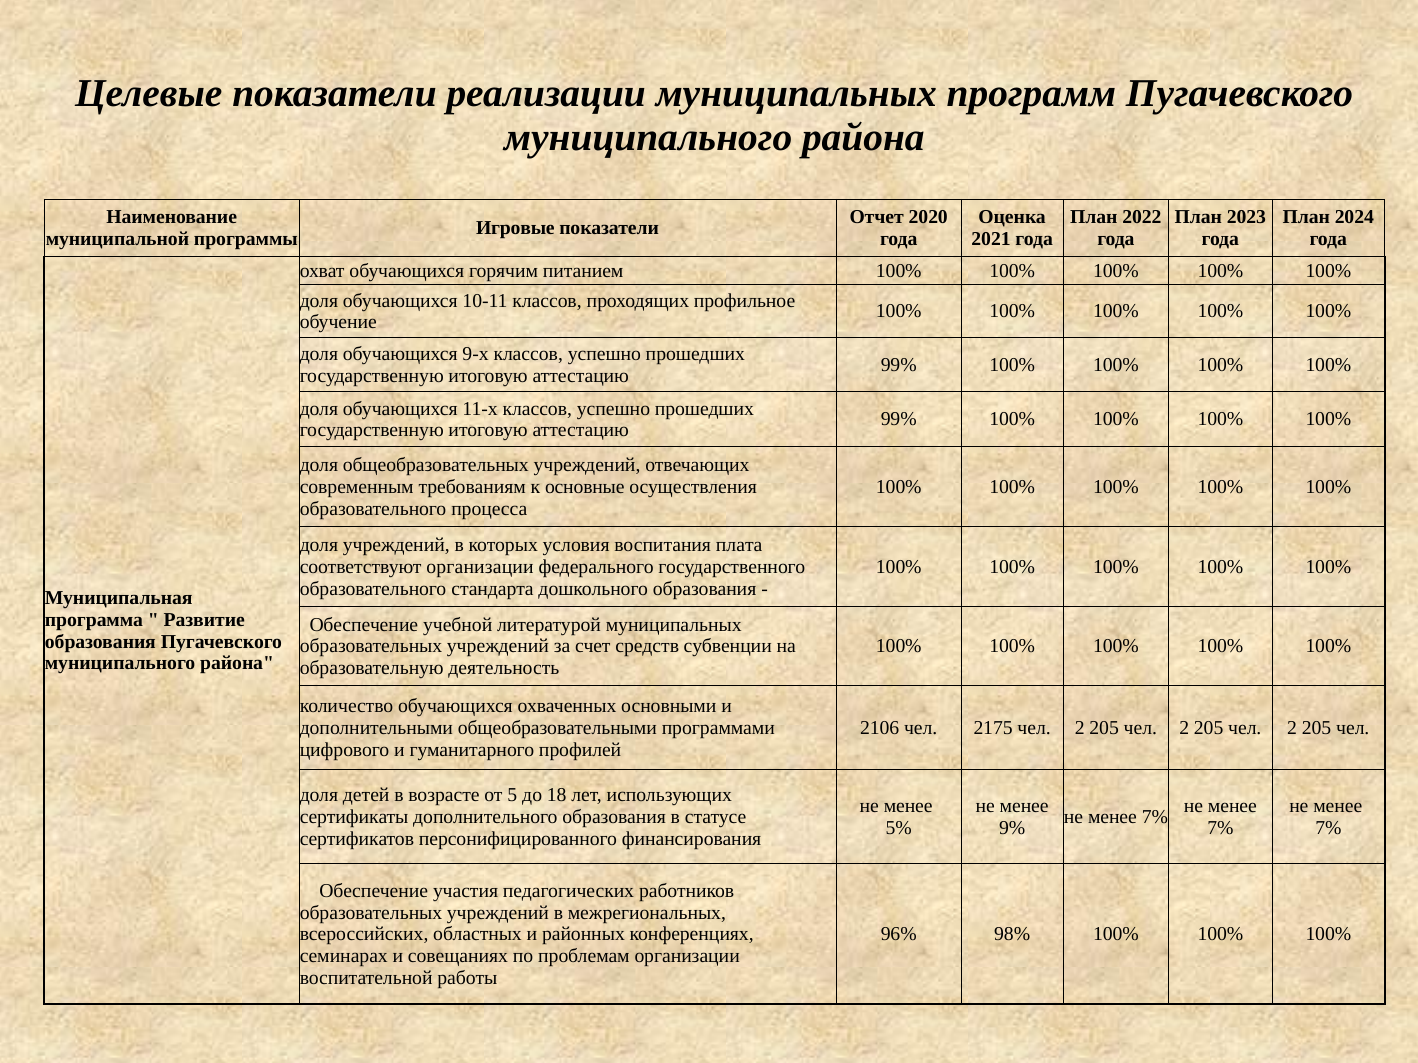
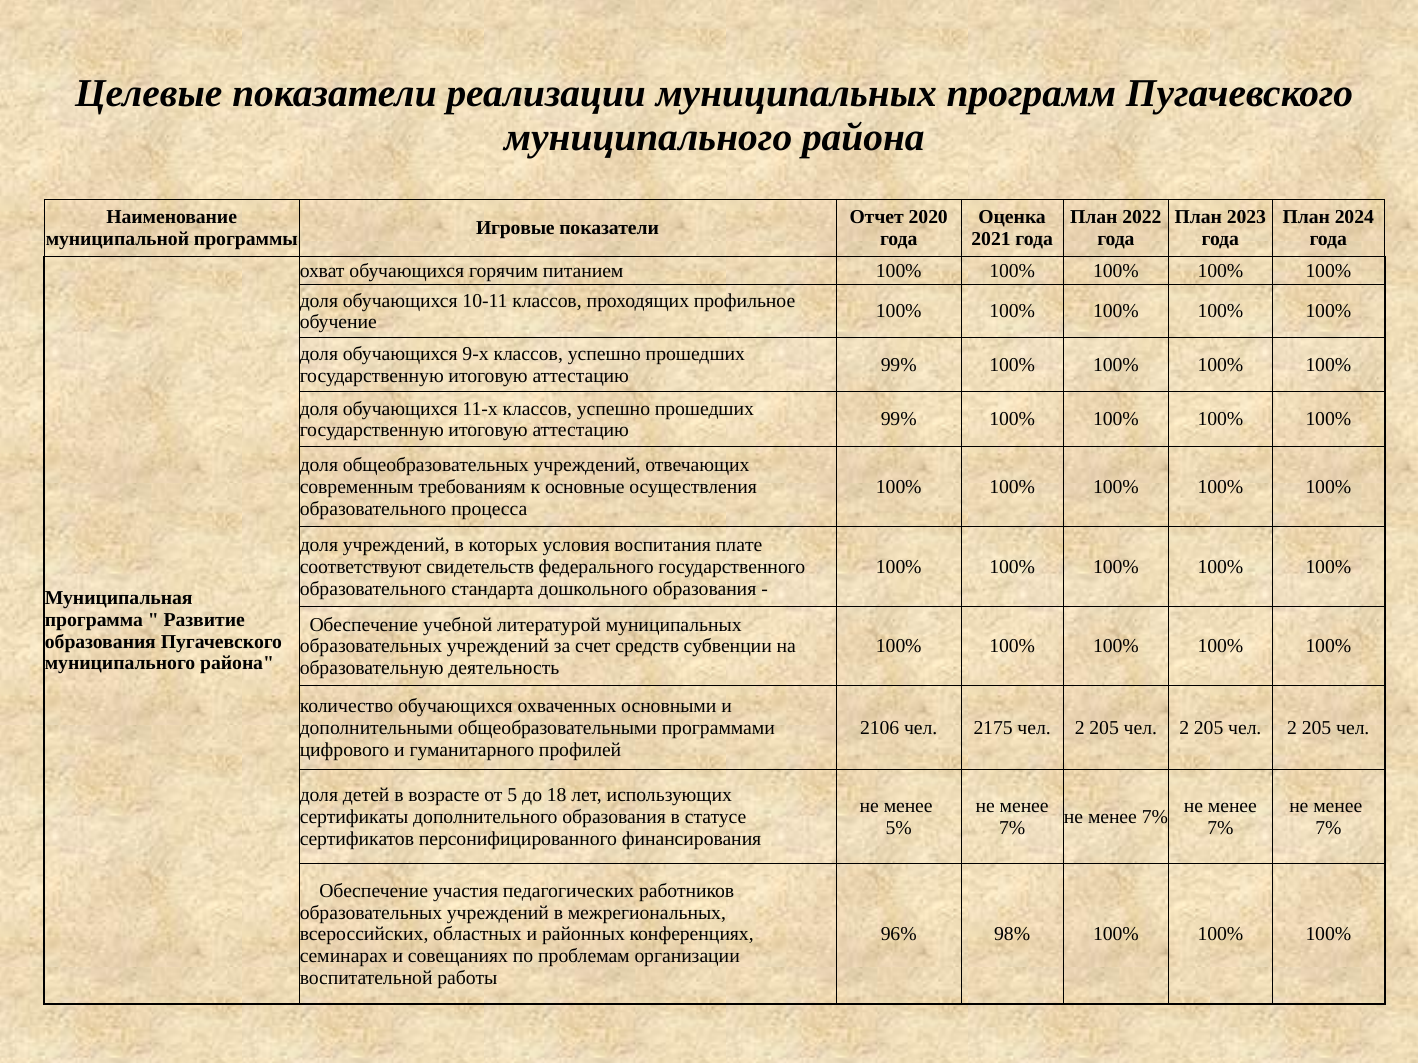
плата: плата -> плате
соответствуют организации: организации -> свидетельств
9% at (1012, 828): 9% -> 7%
